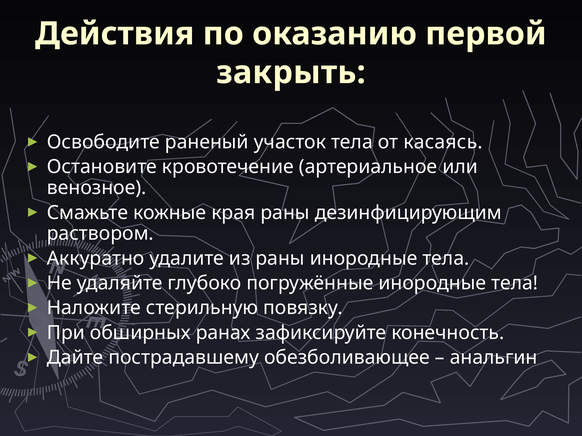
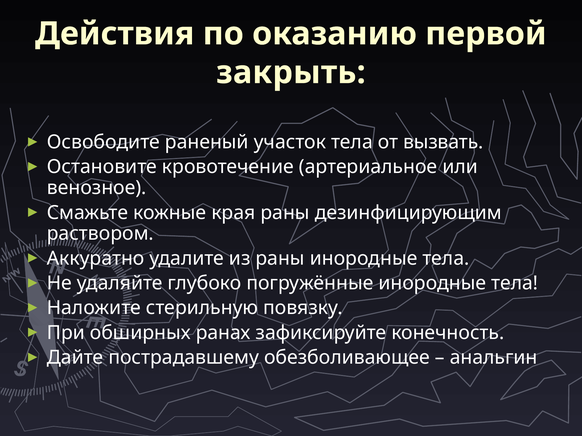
касаясь: касаясь -> вызвать
